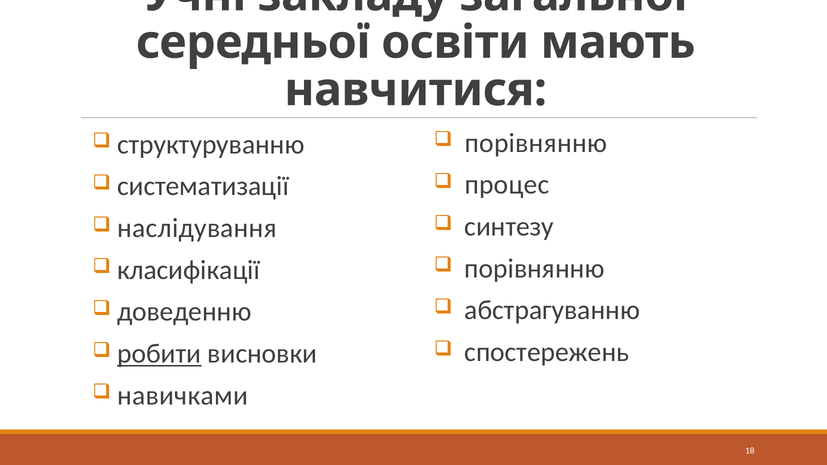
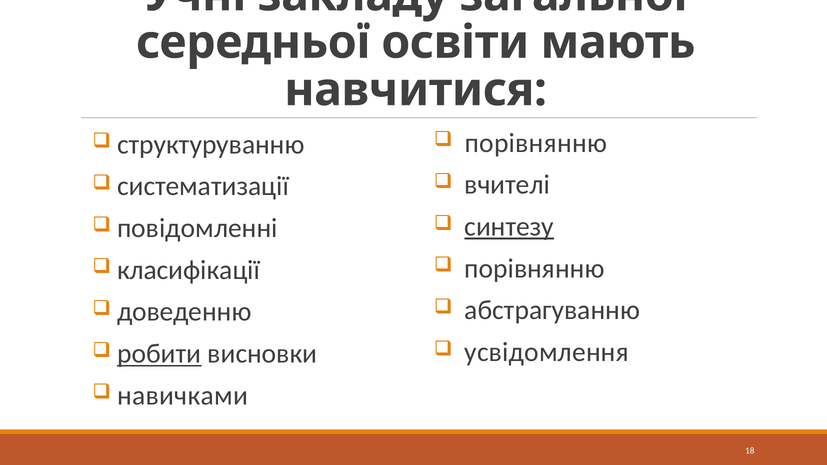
процес: процес -> вчителі
синтезу underline: none -> present
наслідування: наслідування -> повідомленні
спостережень: спостережень -> усвідомлення
